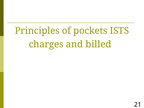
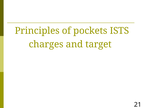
billed: billed -> target
